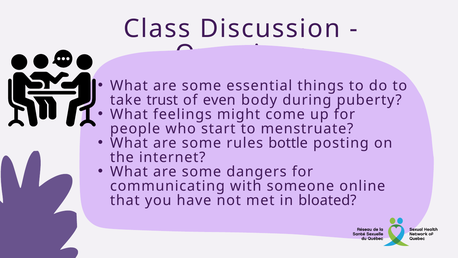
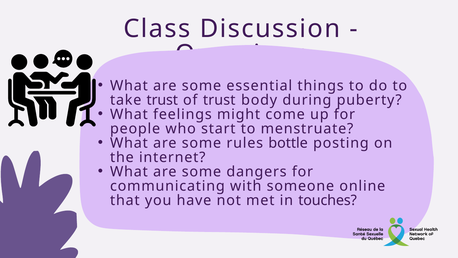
of even: even -> trust
bloated: bloated -> touches
